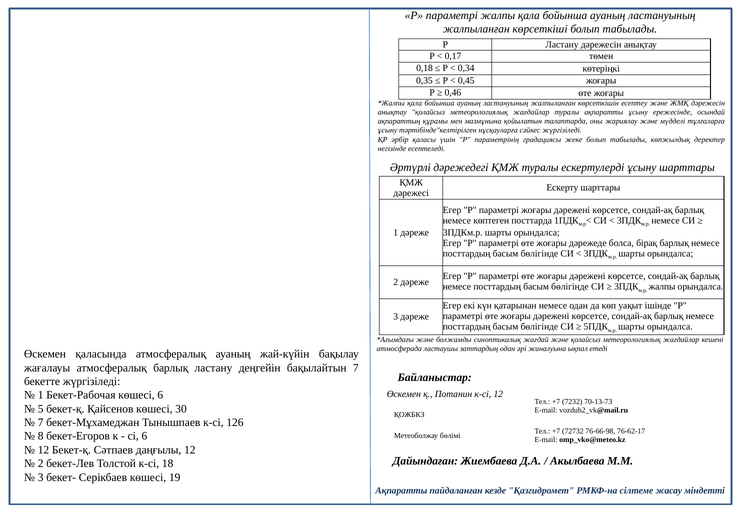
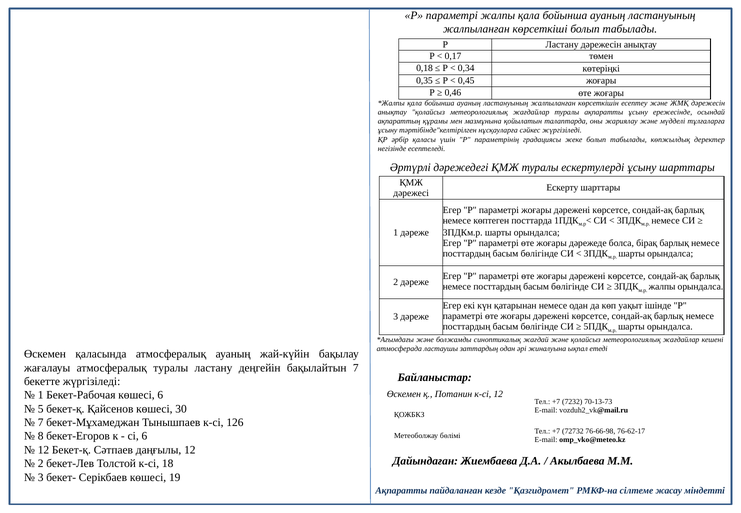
атмосфералық барлық: барлық -> туралы
